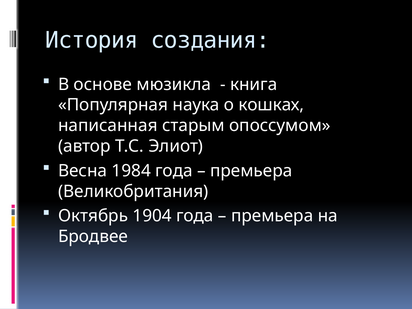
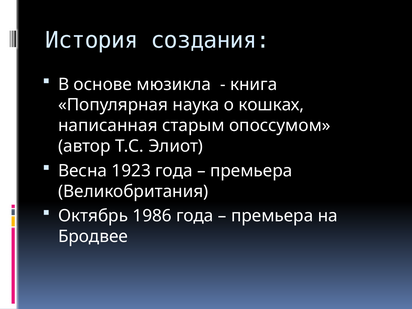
1984: 1984 -> 1923
1904: 1904 -> 1986
